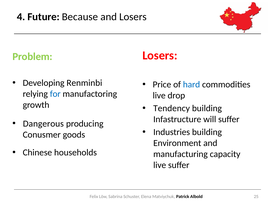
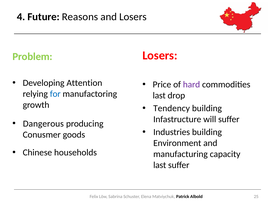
Because: Because -> Reasons
Renminbi: Renminbi -> Attention
hard colour: blue -> purple
live at (159, 96): live -> last
live at (160, 165): live -> last
